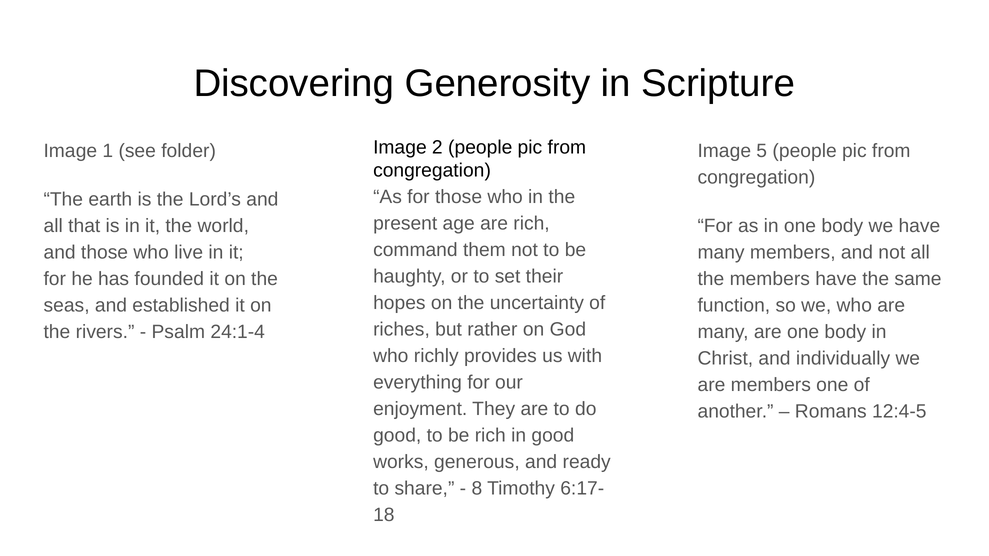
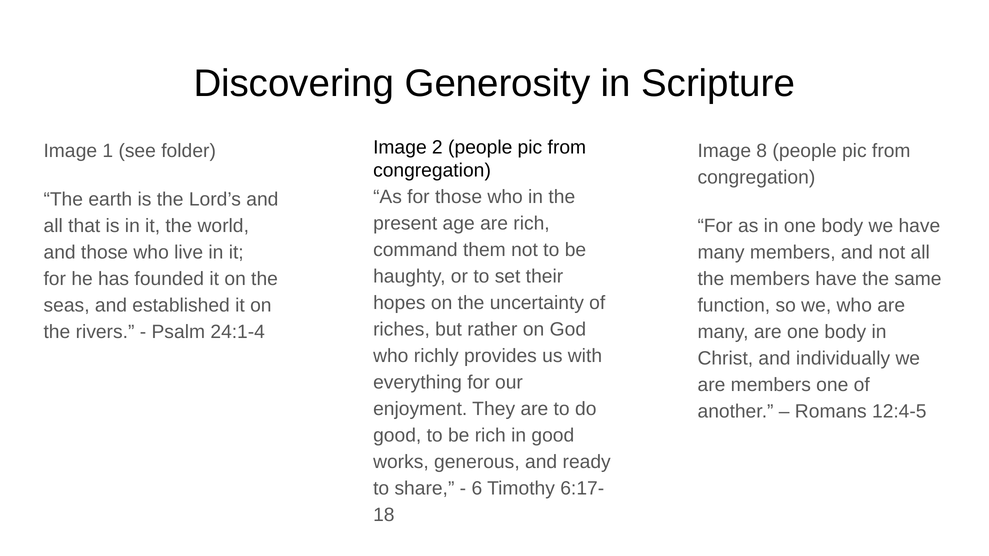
5: 5 -> 8
8: 8 -> 6
